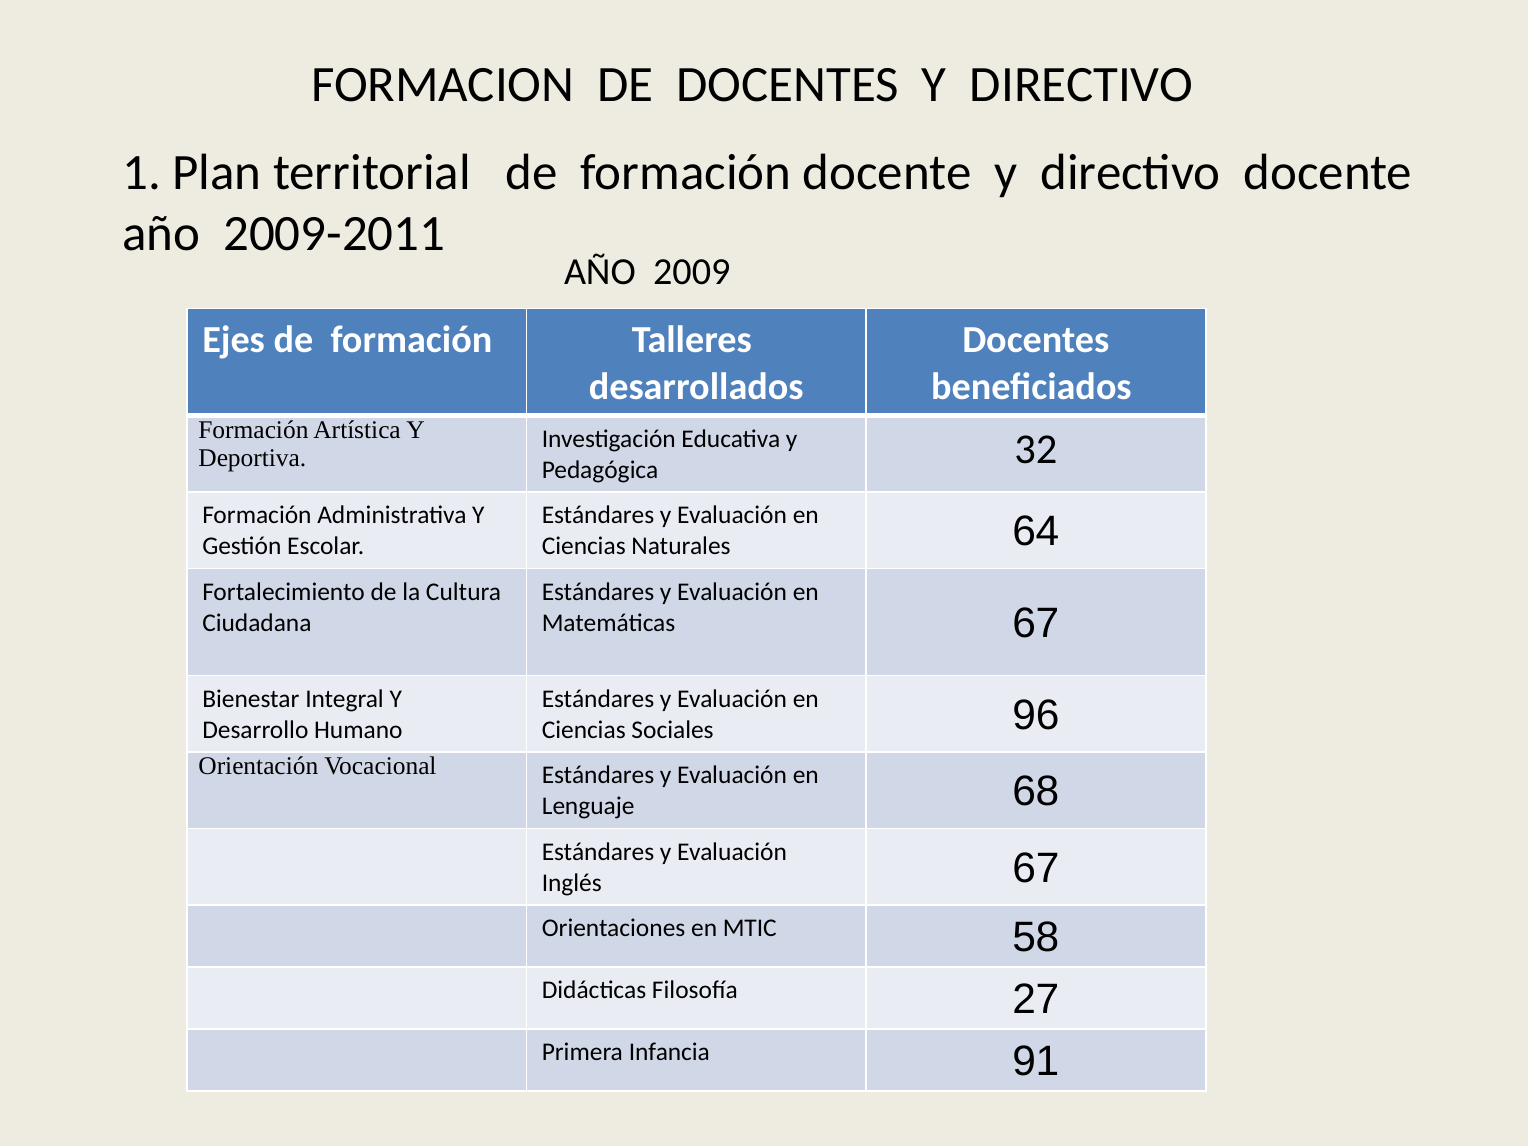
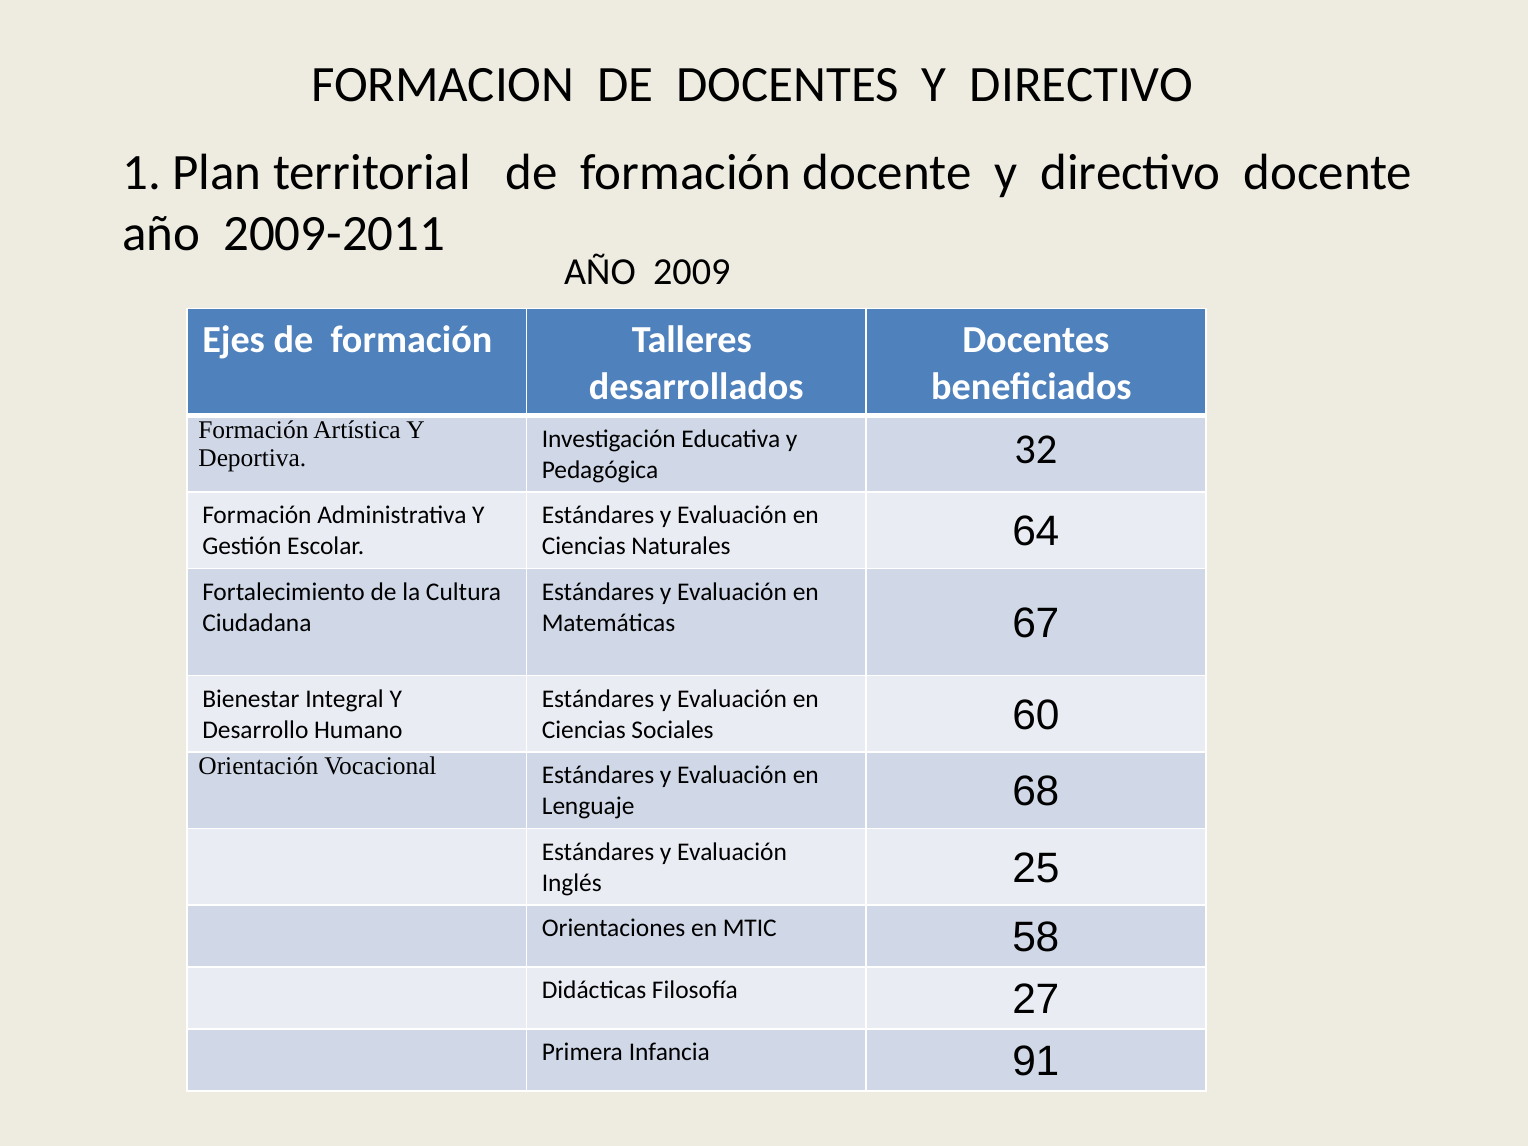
96: 96 -> 60
Inglés 67: 67 -> 25
